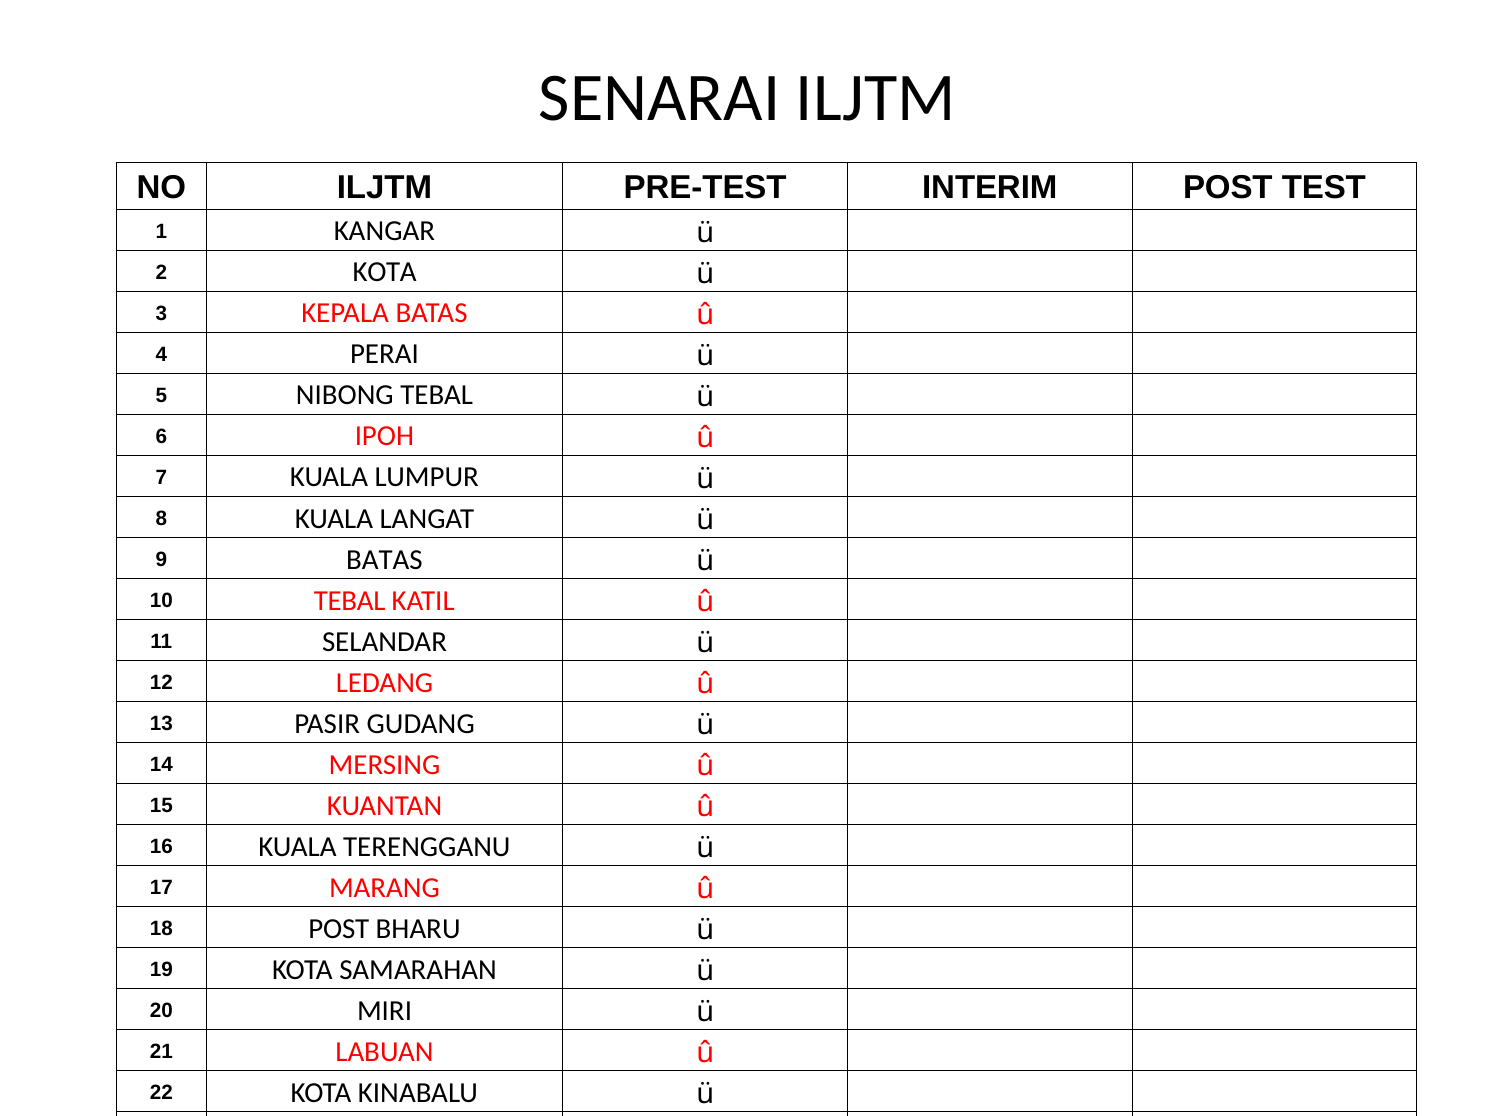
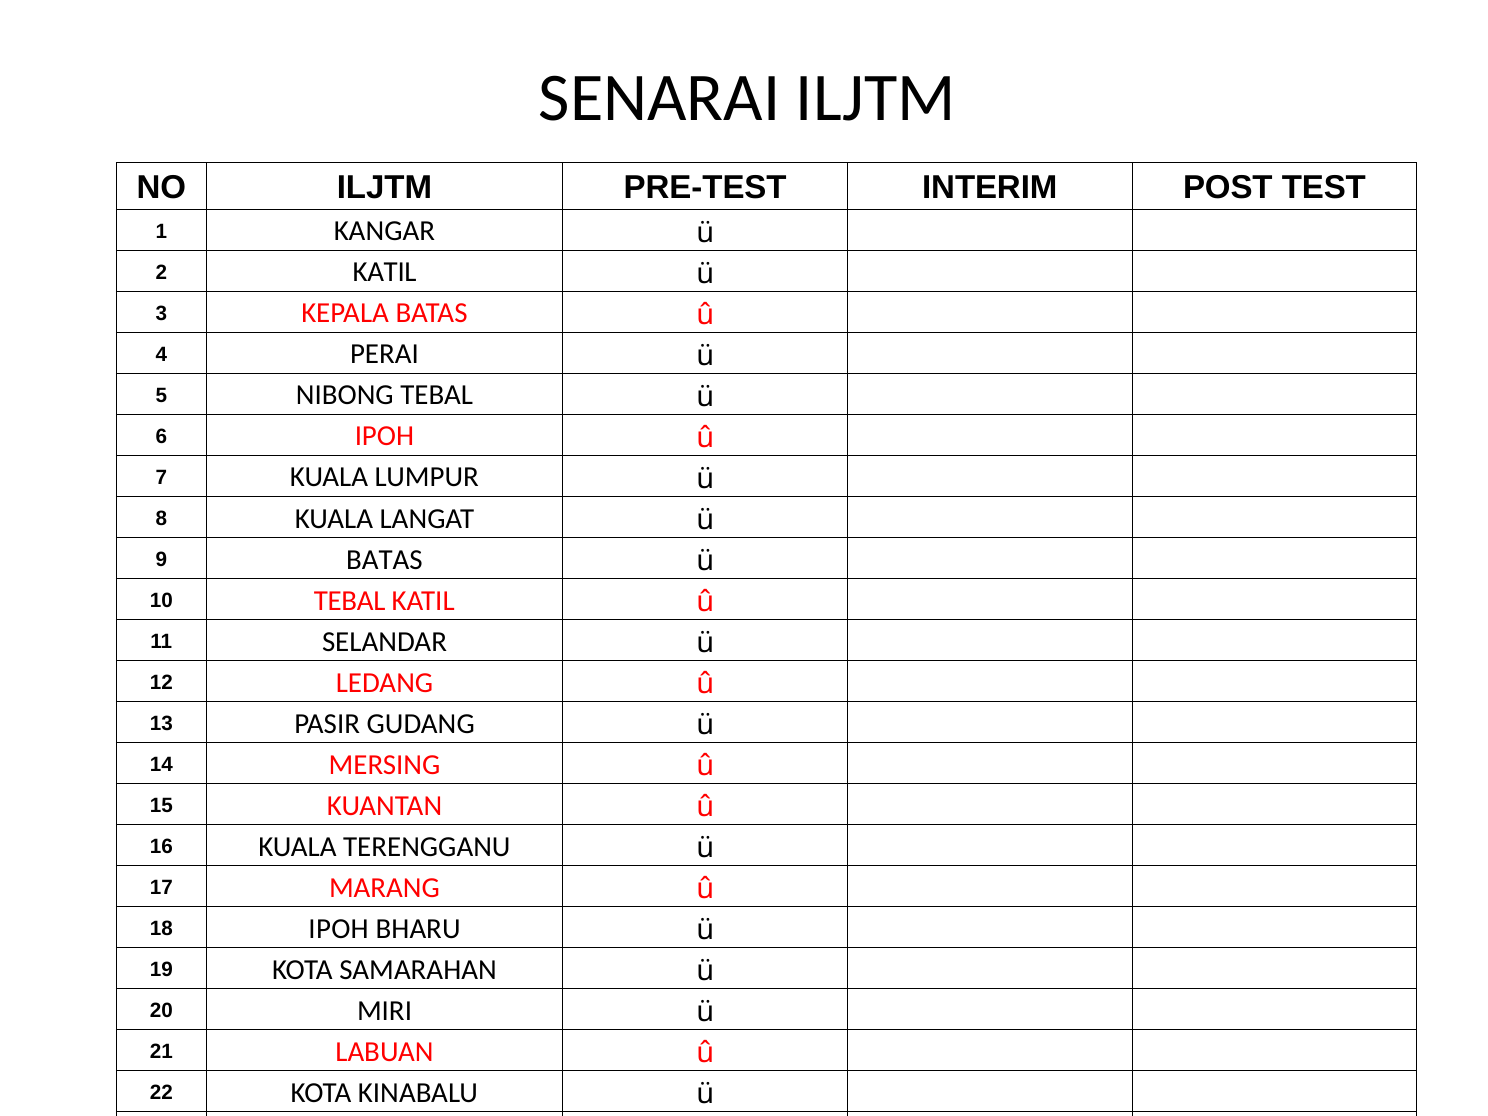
2 KOTA: KOTA -> KATIL
18 POST: POST -> IPOH
